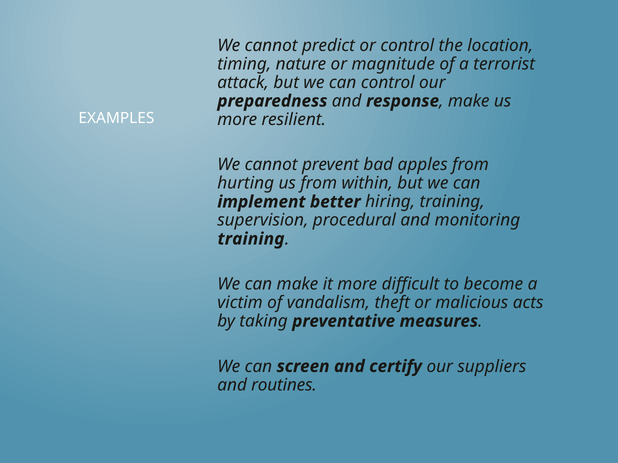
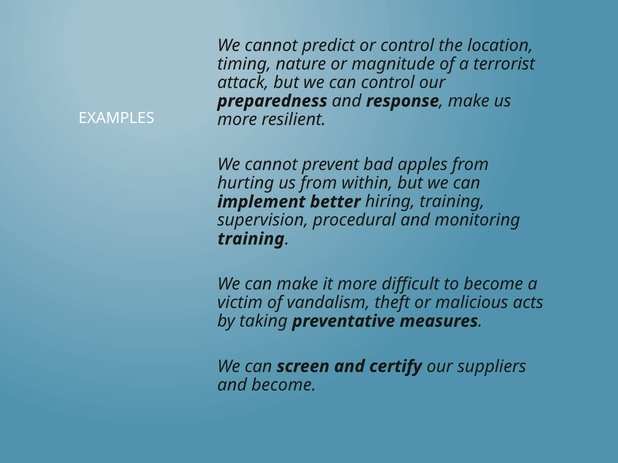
and routines: routines -> become
